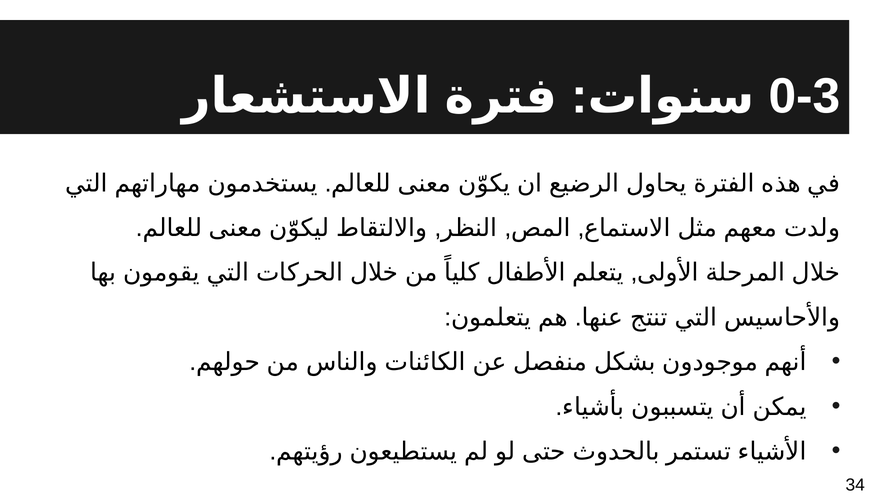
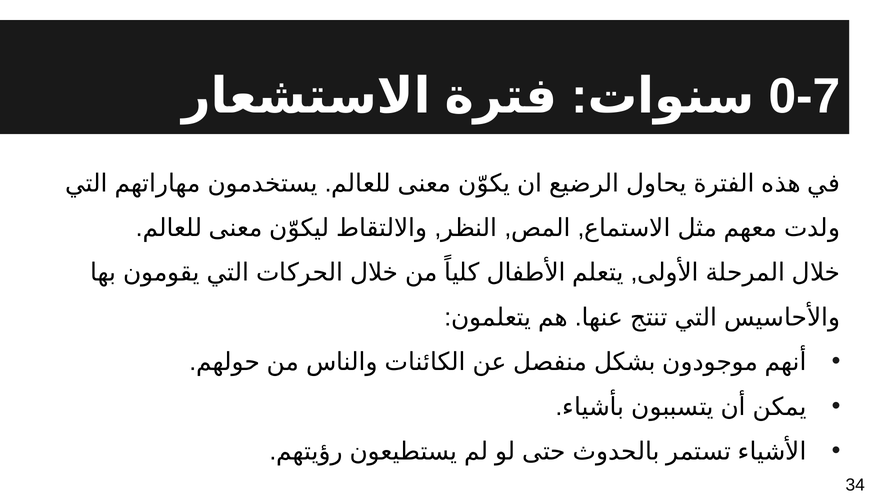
0-3: 0-3 -> 0-7
